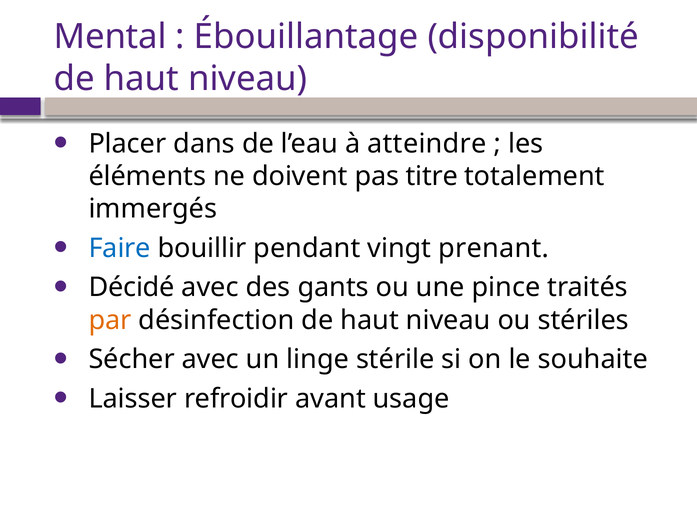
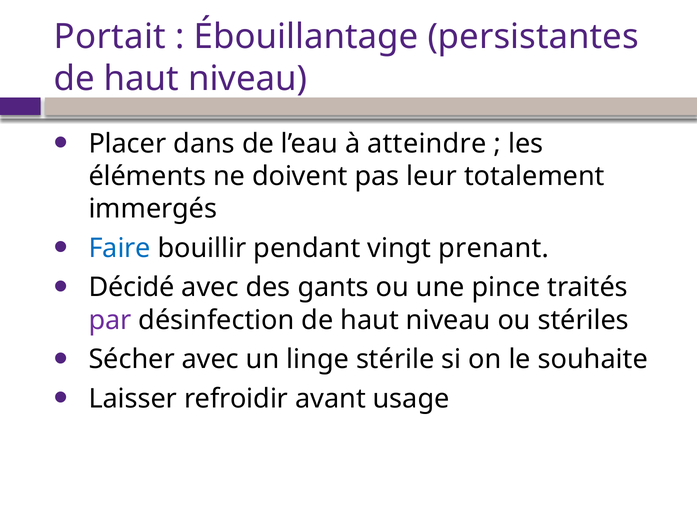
Mental: Mental -> Portait
disponibilité: disponibilité -> persistantes
titre: titre -> leur
par colour: orange -> purple
